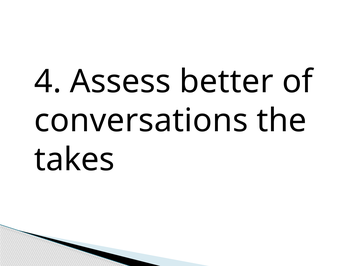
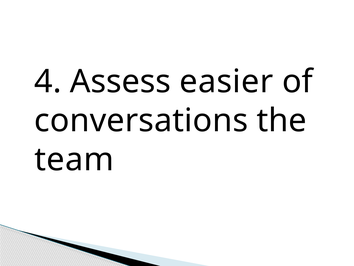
better: better -> easier
takes: takes -> team
